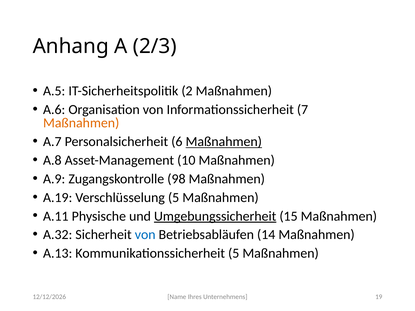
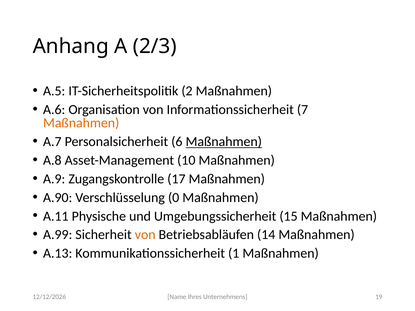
98: 98 -> 17
A.19: A.19 -> A.90
Verschlüsselung 5: 5 -> 0
Umgebungssicherheit underline: present -> none
A.32: A.32 -> A.99
von at (145, 235) colour: blue -> orange
Kommunikationssicherheit 5: 5 -> 1
